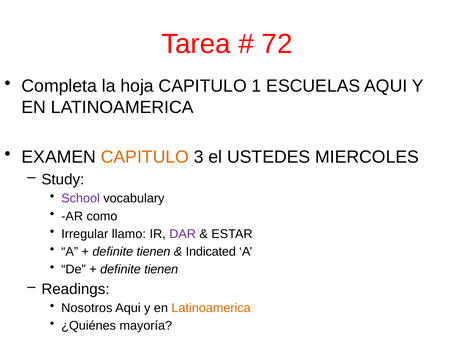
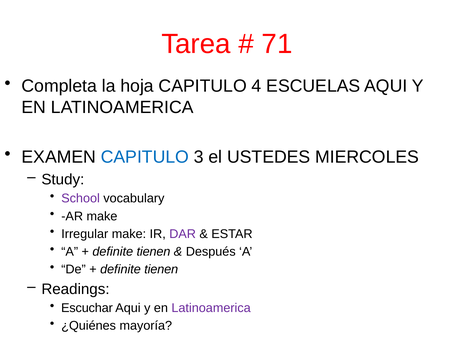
72: 72 -> 71
1: 1 -> 4
CAPITULO at (145, 157) colour: orange -> blue
AR como: como -> make
Irregular llamo: llamo -> make
Indicated: Indicated -> Después
Nosotros: Nosotros -> Escuchar
Latinoamerica at (211, 308) colour: orange -> purple
